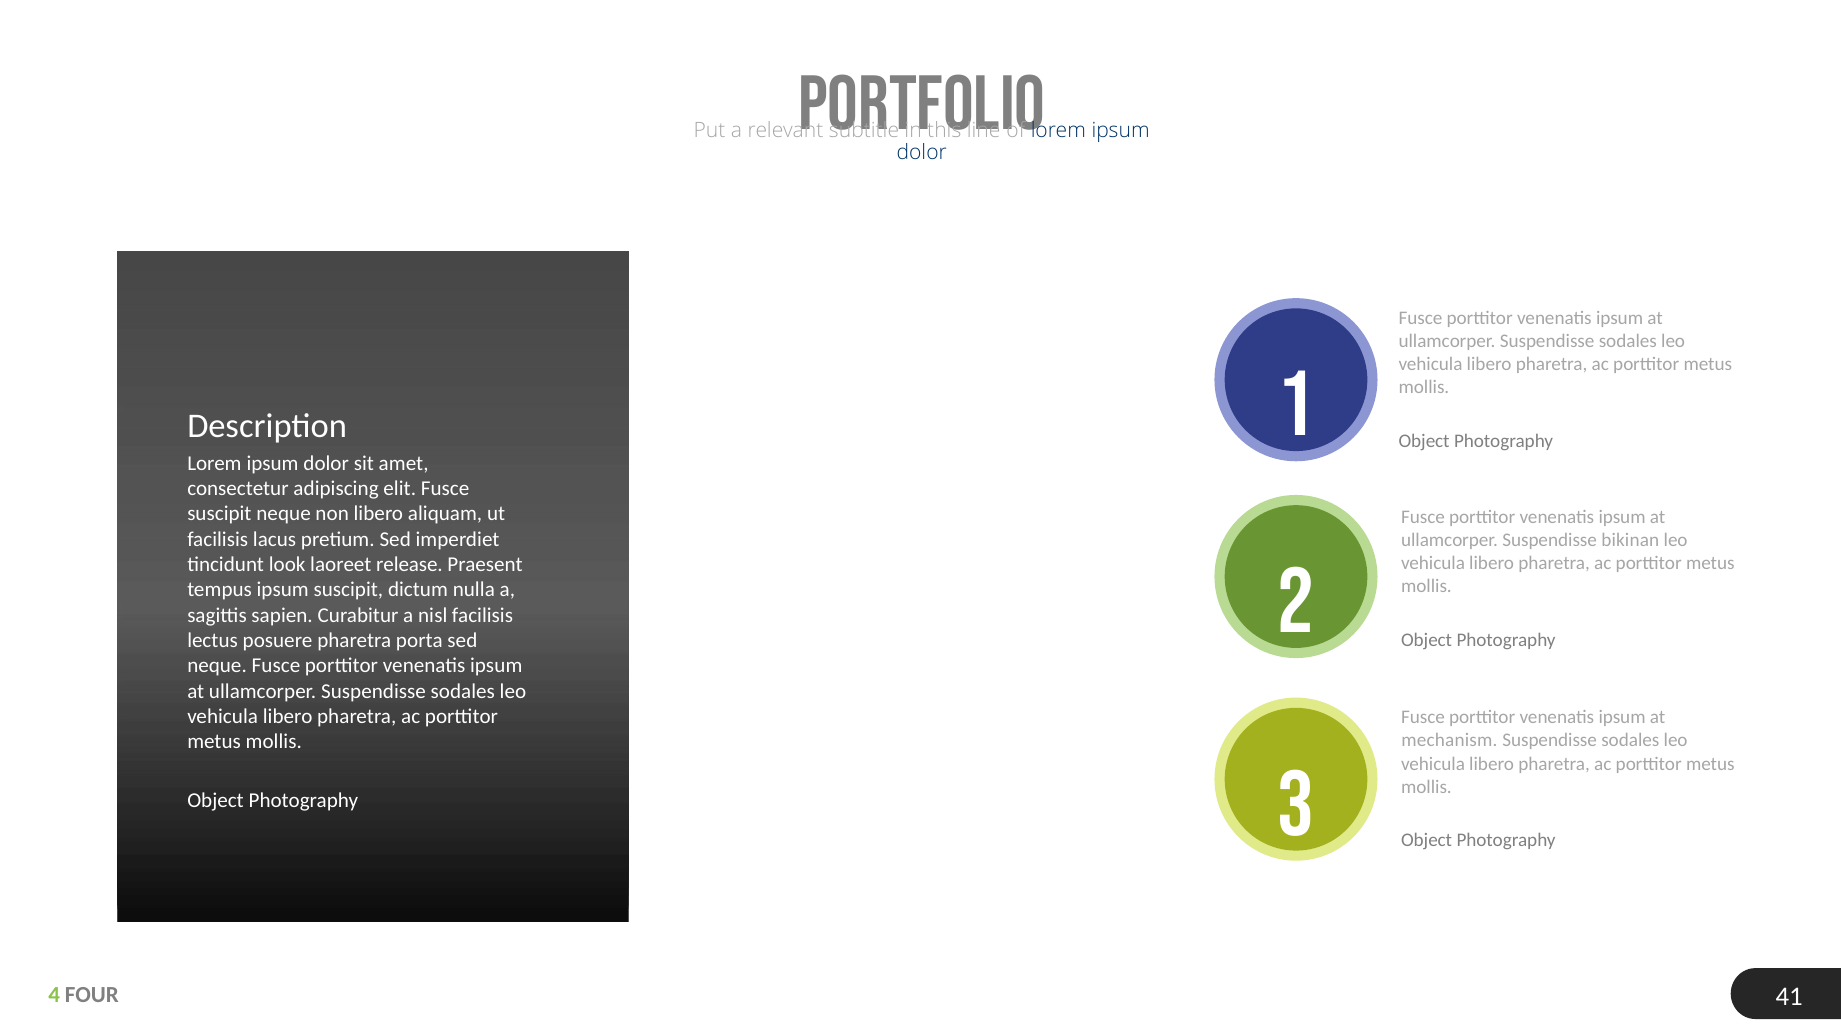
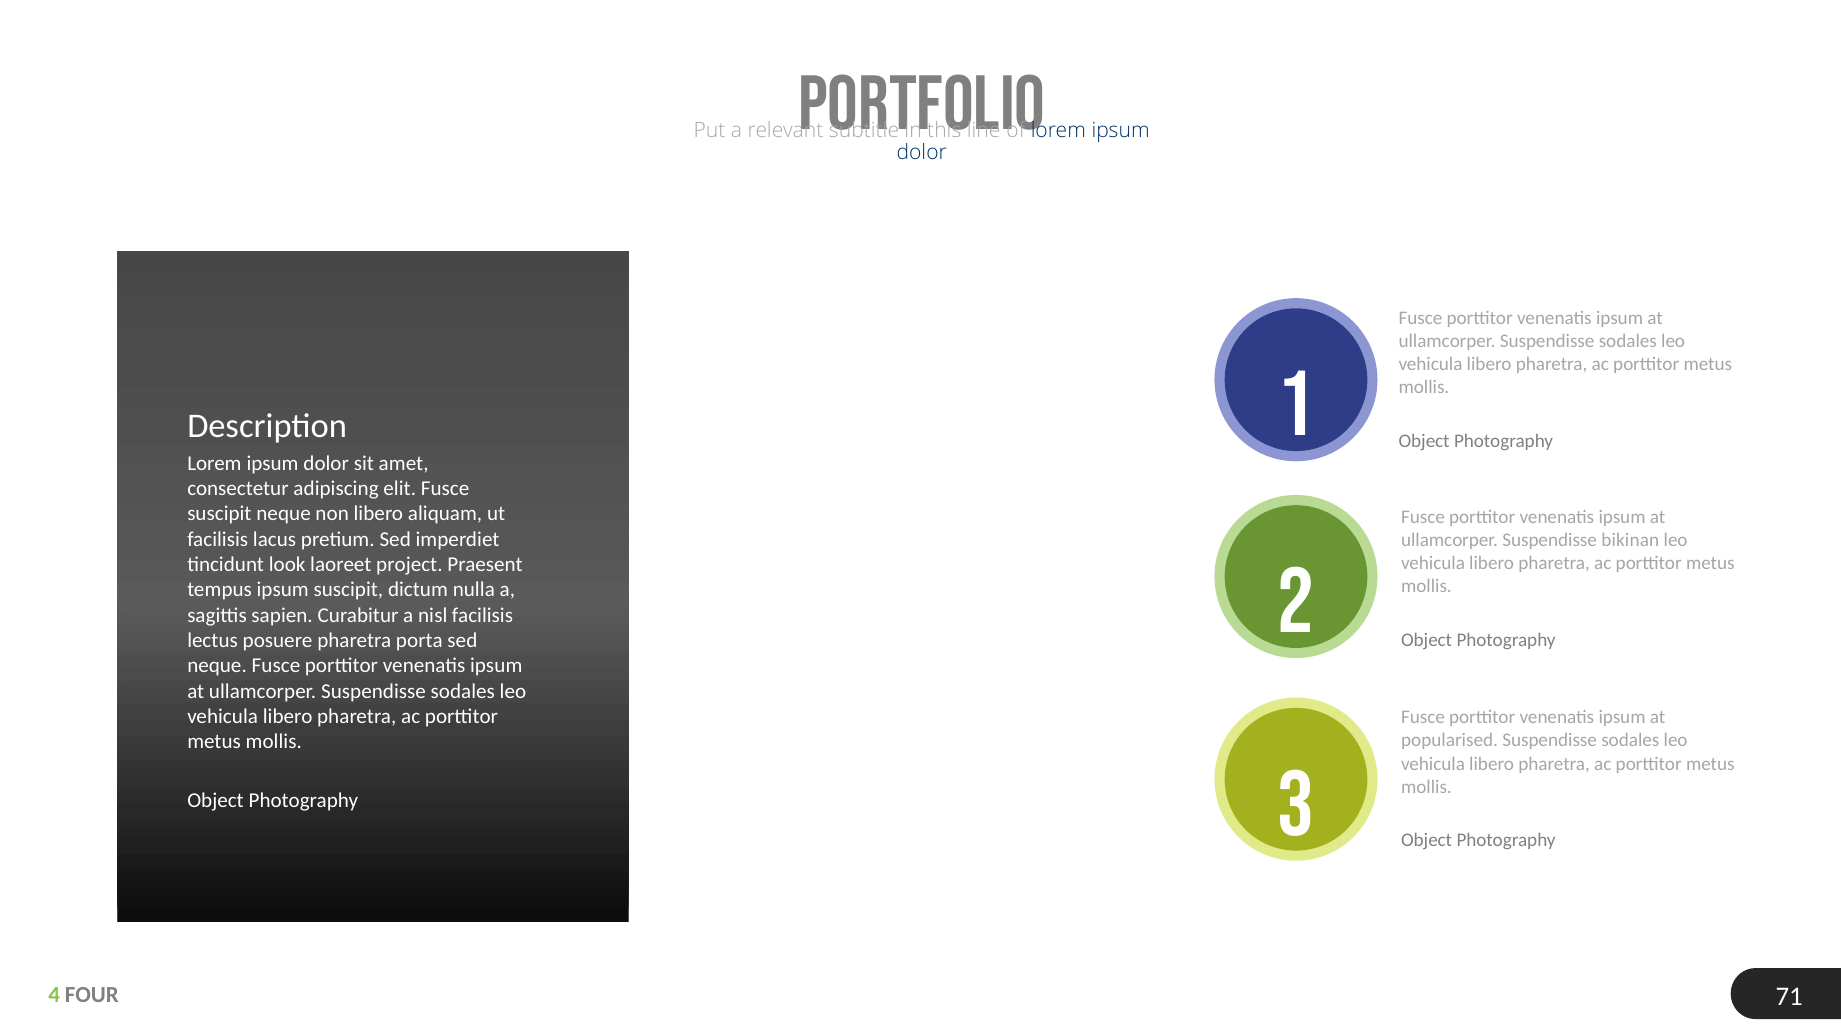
release: release -> project
mechanism: mechanism -> popularised
41: 41 -> 71
